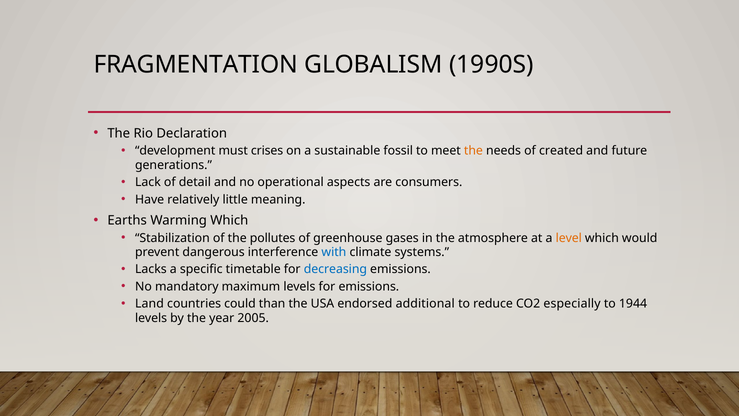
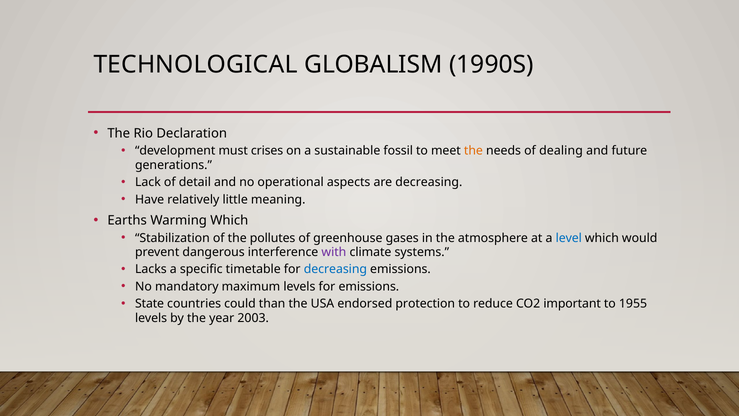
FRAGMENTATION: FRAGMENTATION -> TECHNOLOGICAL
created: created -> dealing
are consumers: consumers -> decreasing
level colour: orange -> blue
with colour: blue -> purple
Land: Land -> State
additional: additional -> protection
especially: especially -> important
1944: 1944 -> 1955
2005: 2005 -> 2003
